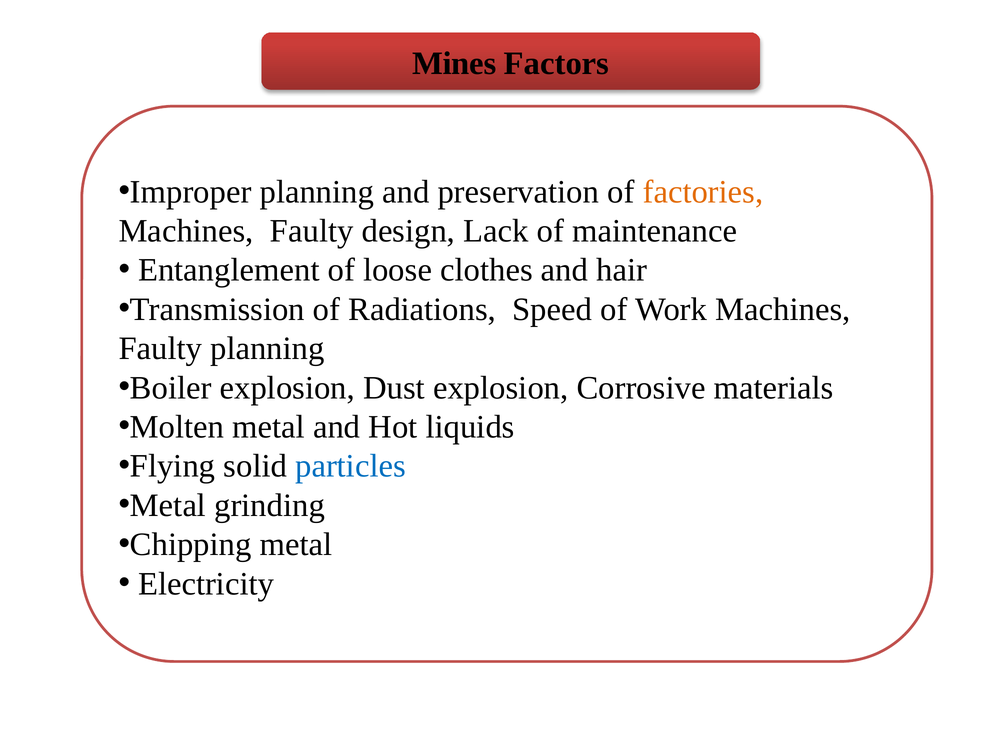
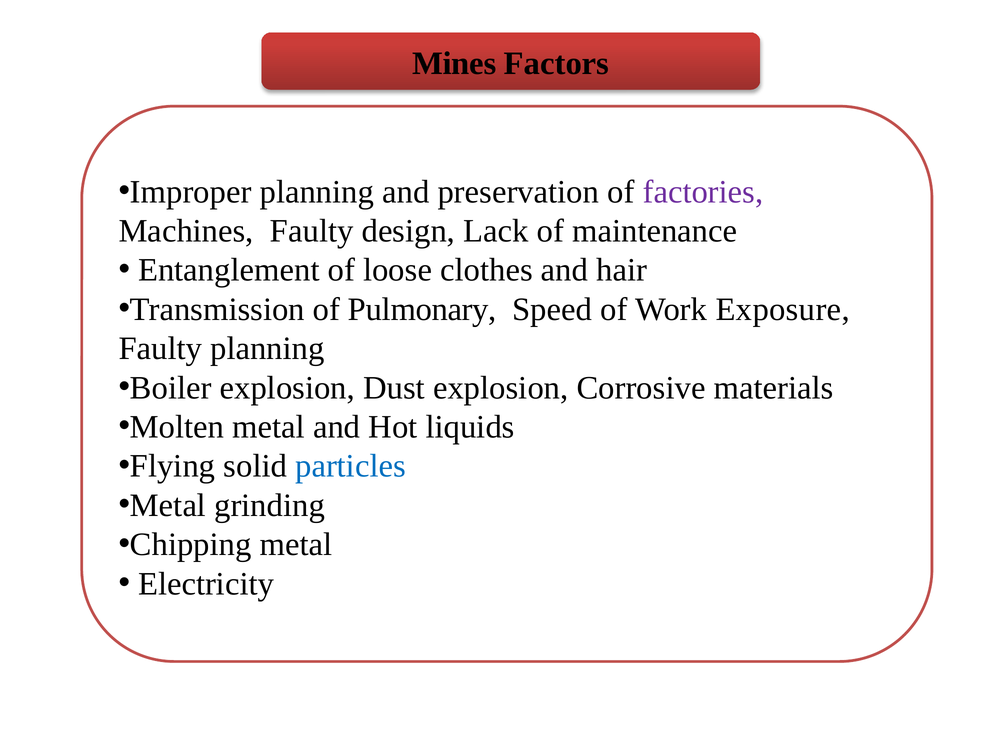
factories colour: orange -> purple
Radiations: Radiations -> Pulmonary
Work Machines: Machines -> Exposure
